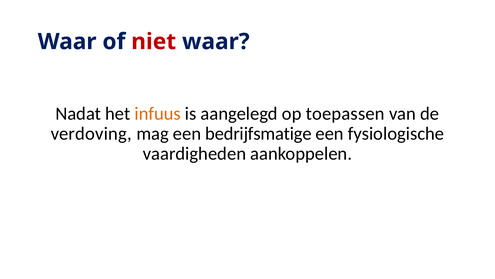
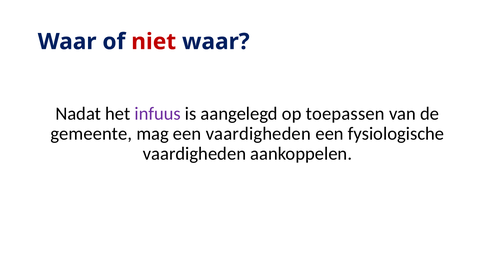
infuus colour: orange -> purple
verdoving: verdoving -> gemeente
een bedrijfsmatige: bedrijfsmatige -> vaardigheden
